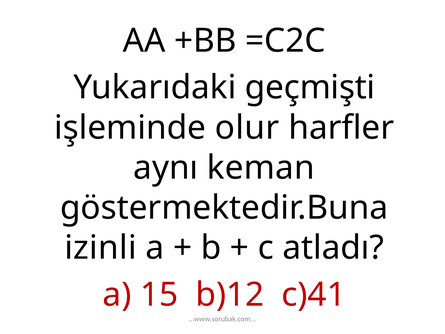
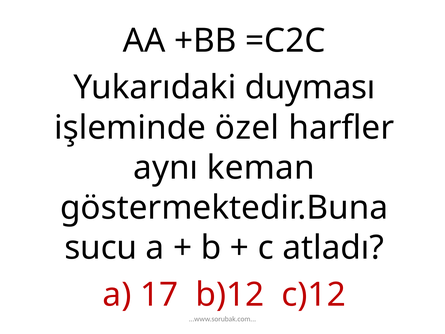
geçmişti: geçmişti -> duyması
olur: olur -> özel
izinli: izinli -> sucu
15: 15 -> 17
c)41: c)41 -> c)12
